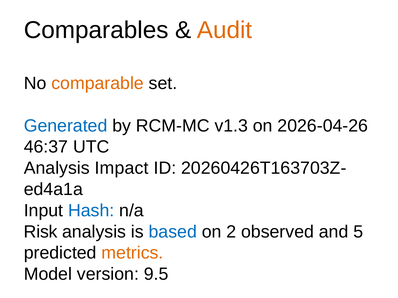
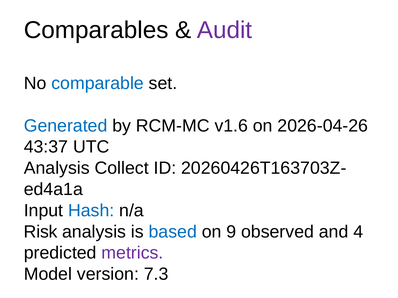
Audit colour: orange -> purple
comparable colour: orange -> blue
v1.3: v1.3 -> v1.6
46:37: 46:37 -> 43:37
Impact: Impact -> Collect
2: 2 -> 9
5: 5 -> 4
metrics colour: orange -> purple
9.5: 9.5 -> 7.3
